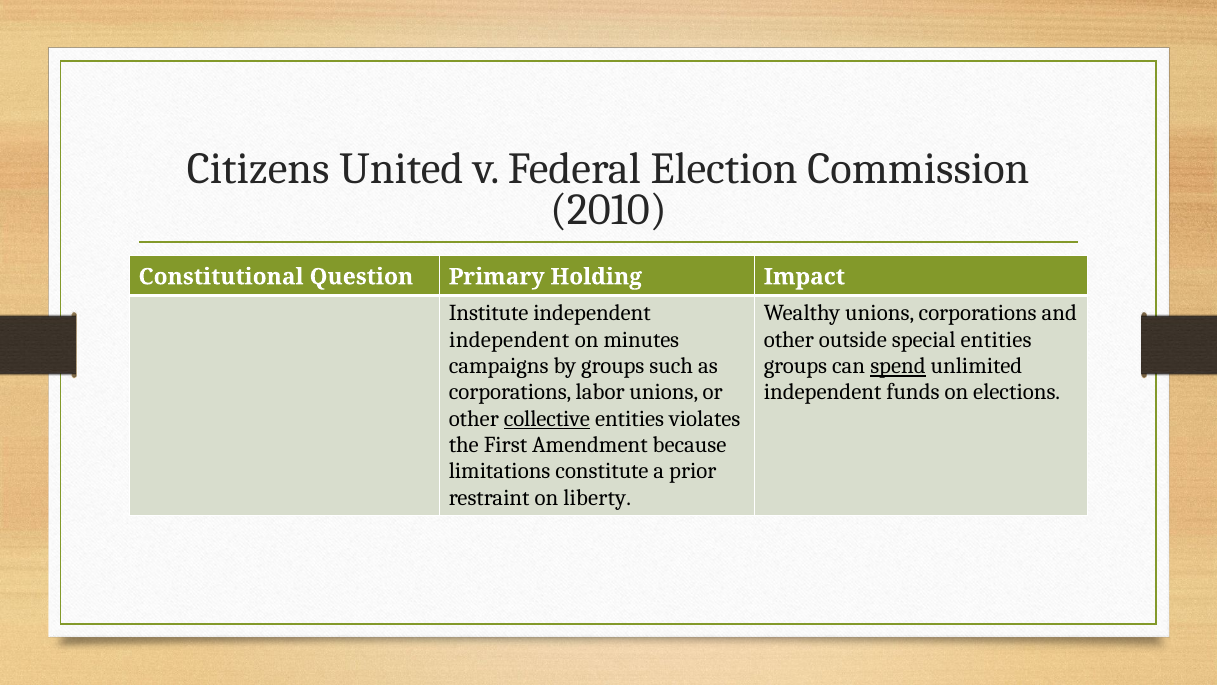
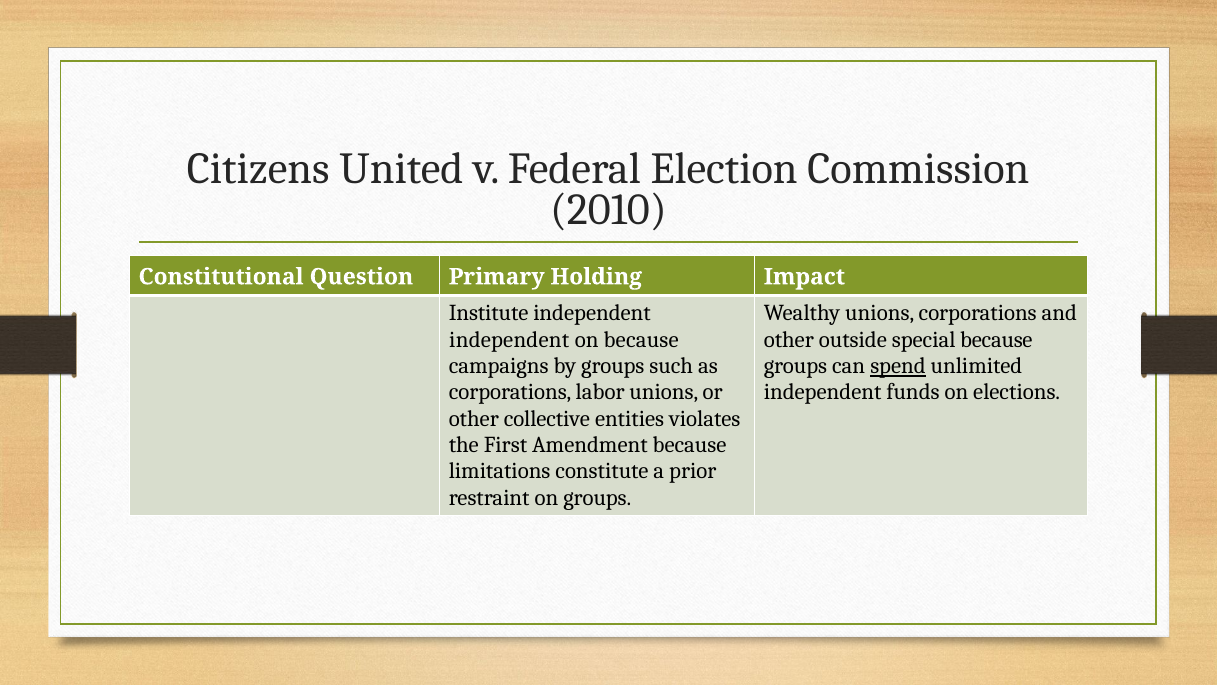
on minutes: minutes -> because
special entities: entities -> because
collective underline: present -> none
on liberty: liberty -> groups
